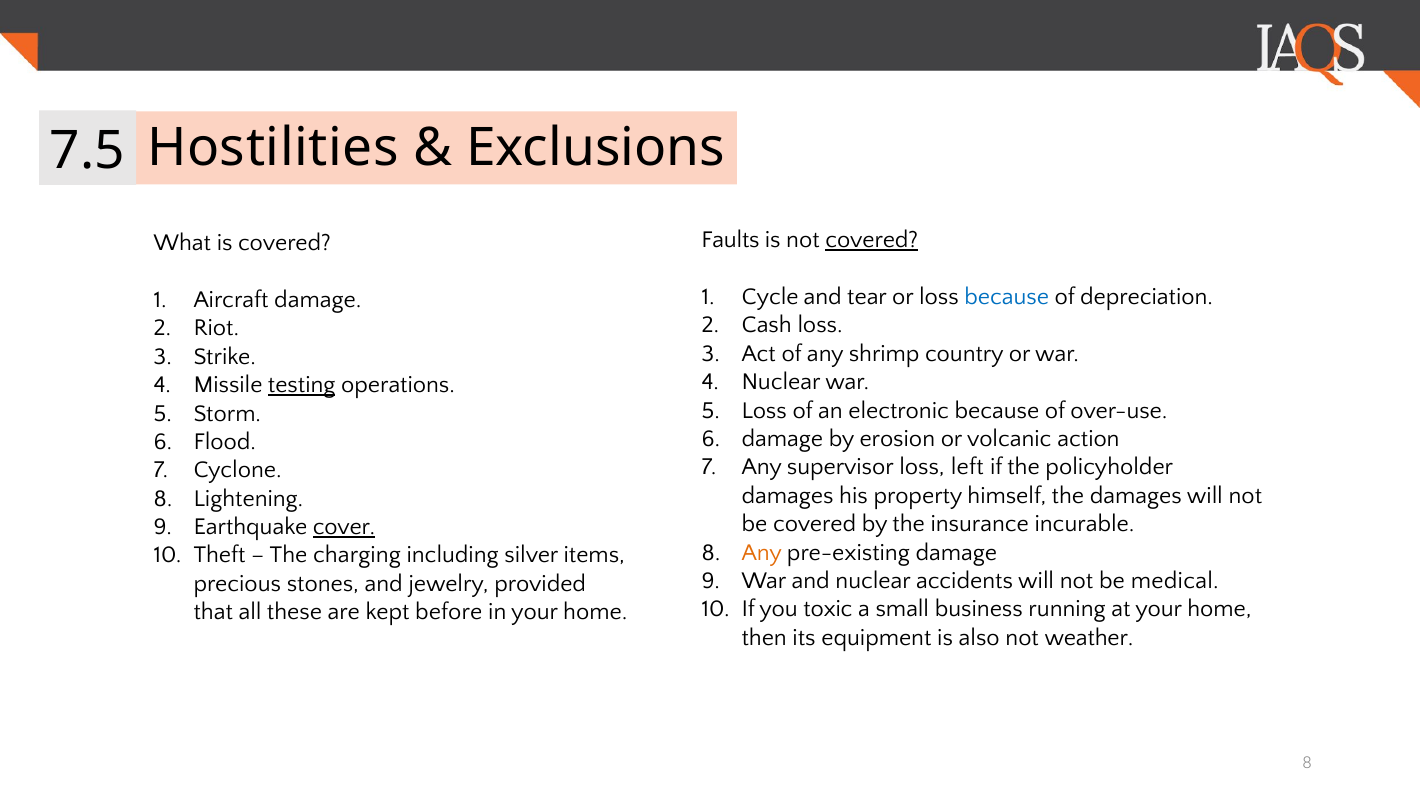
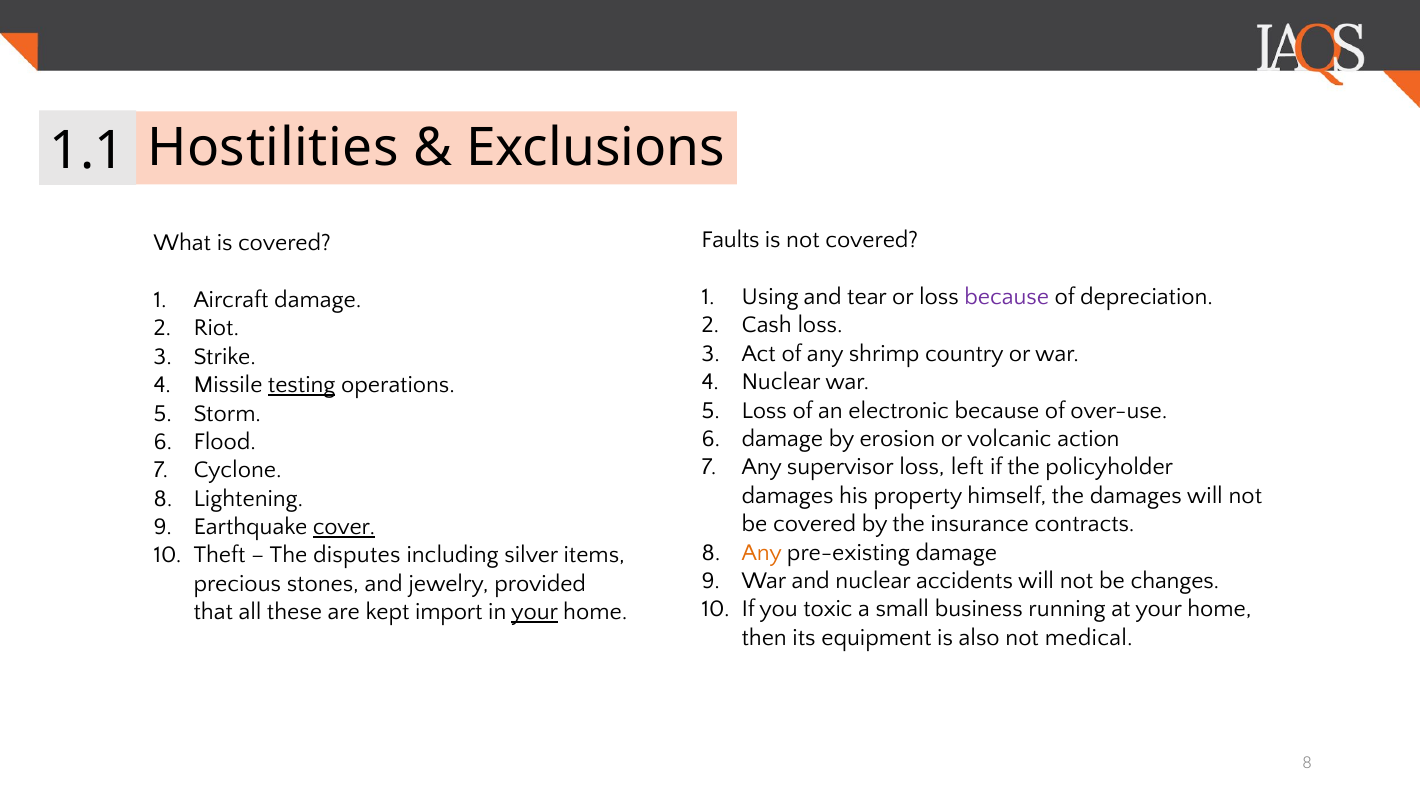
7.5: 7.5 -> 1.1
covered at (872, 240) underline: present -> none
Cycle: Cycle -> Using
because at (1007, 297) colour: blue -> purple
incurable: incurable -> contracts
charging: charging -> disputes
medical: medical -> changes
before: before -> import
your at (535, 612) underline: none -> present
weather: weather -> medical
